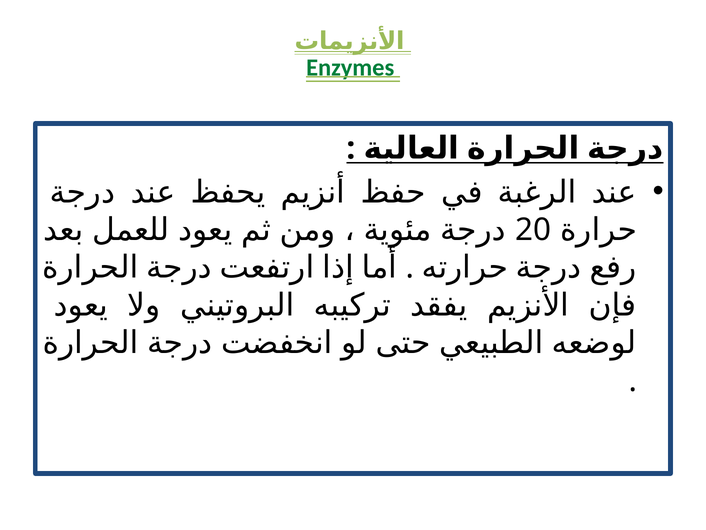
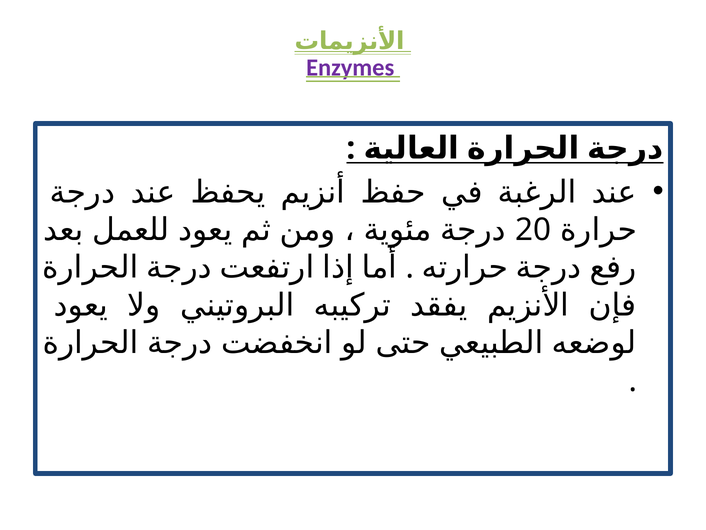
Enzymes colour: green -> purple
